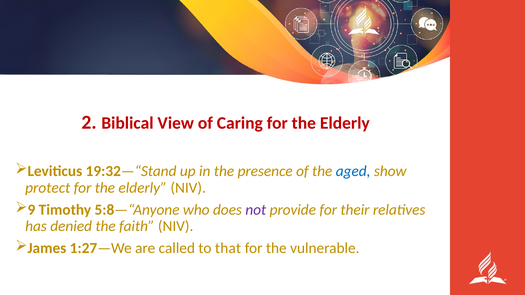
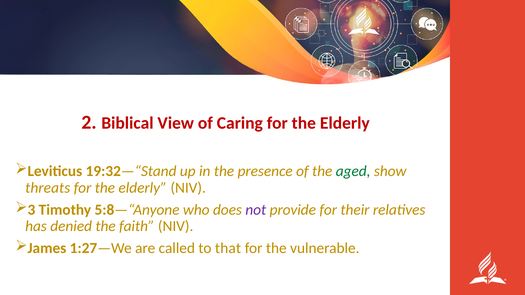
aged colour: blue -> green
protect: protect -> threats
9: 9 -> 3
